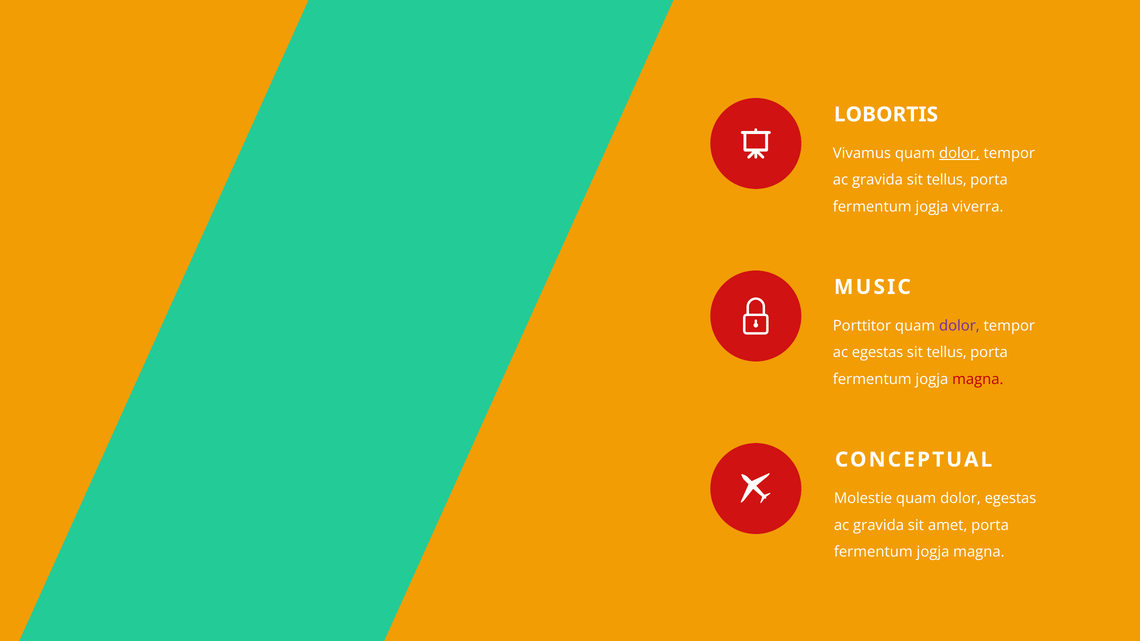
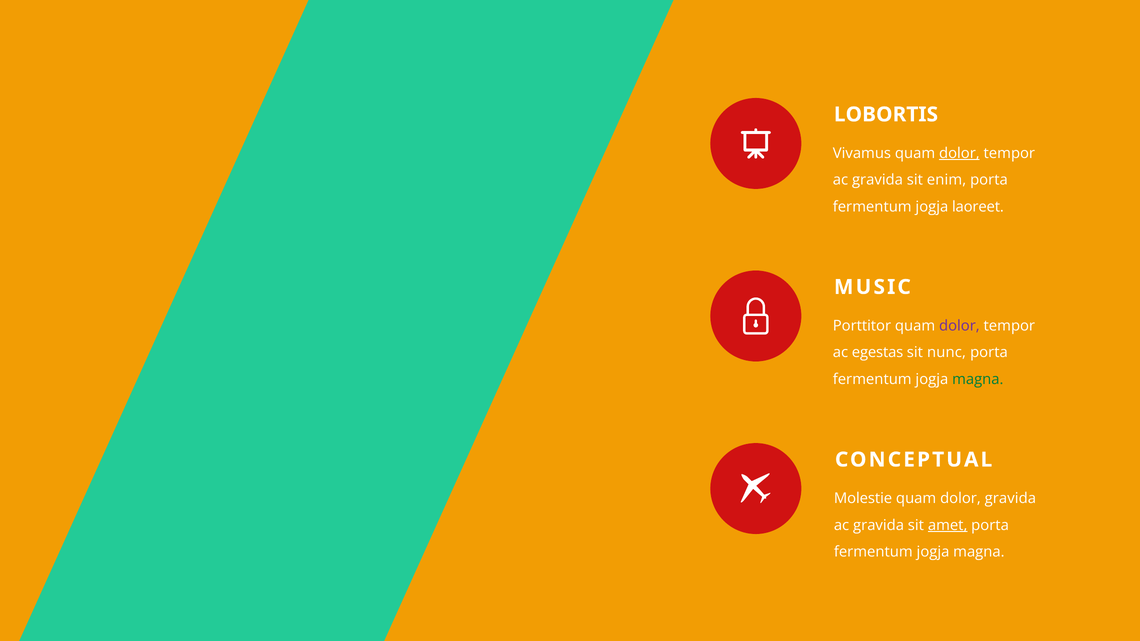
gravida sit tellus: tellus -> enim
viverra: viverra -> laoreet
tellus at (947, 353): tellus -> nunc
magna at (978, 379) colour: red -> green
dolor egestas: egestas -> gravida
amet underline: none -> present
